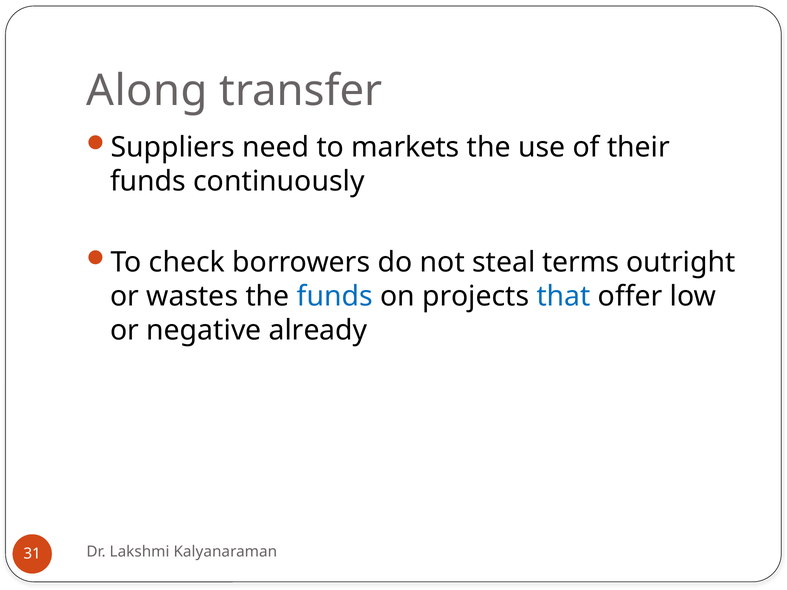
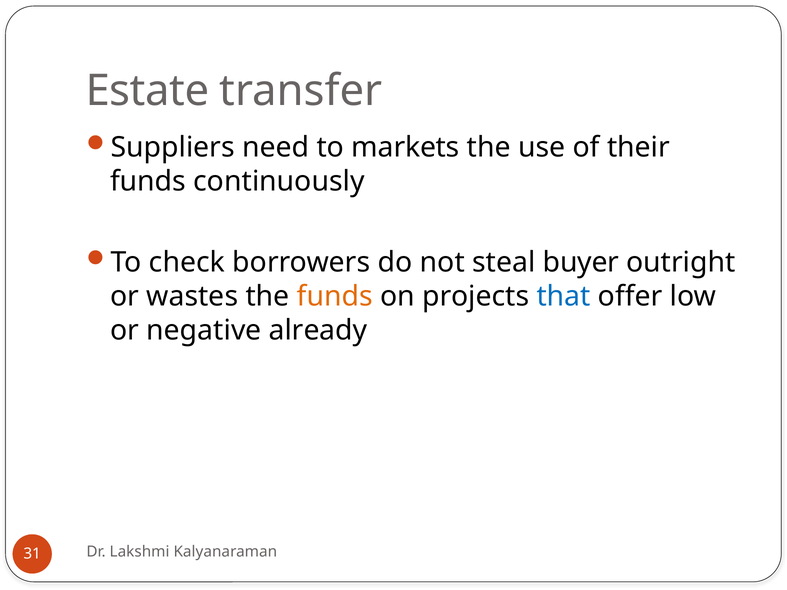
Along: Along -> Estate
terms: terms -> buyer
funds at (335, 297) colour: blue -> orange
